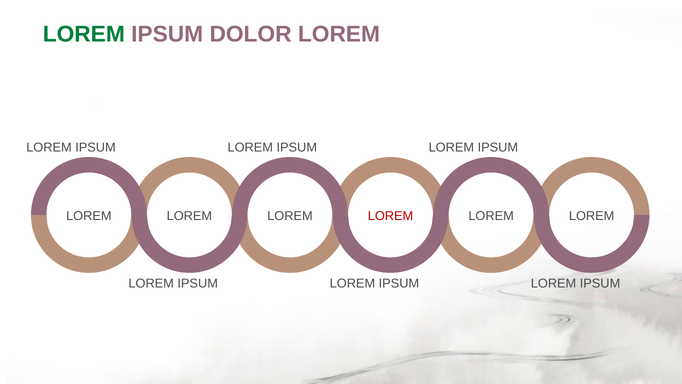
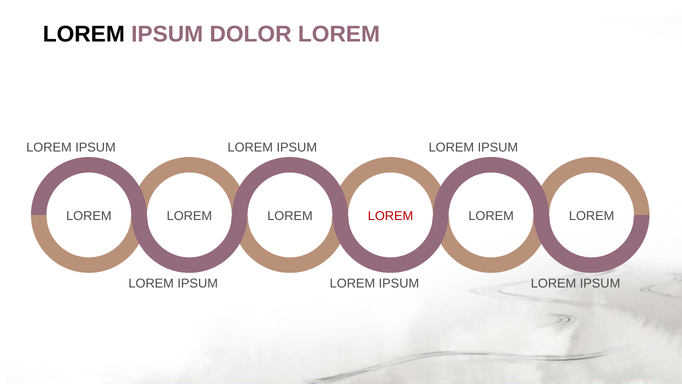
LOREM at (84, 34) colour: green -> black
